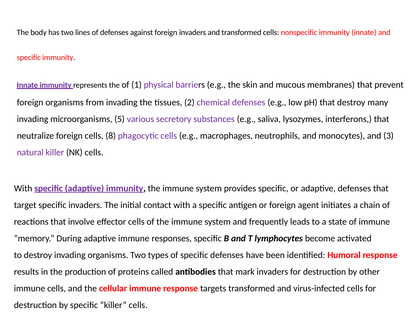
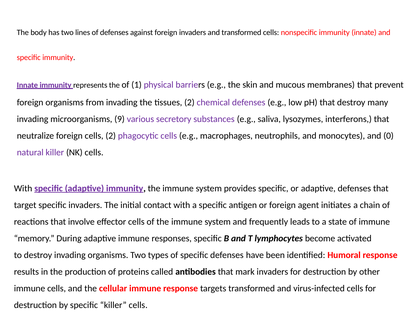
5: 5 -> 9
cells 8: 8 -> 2
3: 3 -> 0
